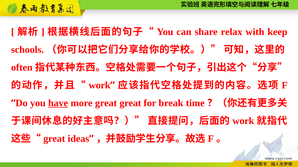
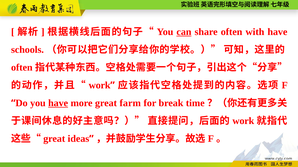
can underline: none -> present
share relax: relax -> often
with keep: keep -> have
great great: great -> farm
